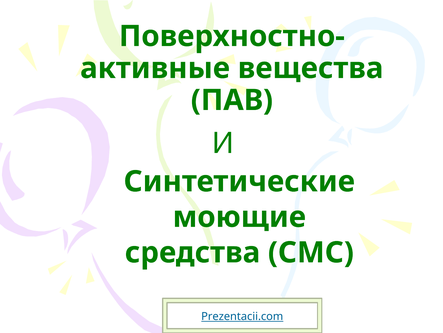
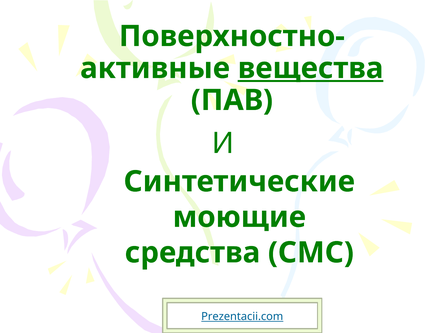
вещества underline: none -> present
